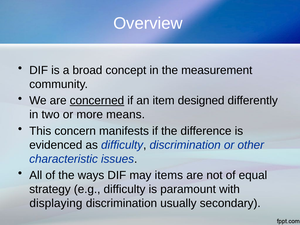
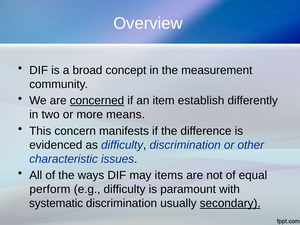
designed: designed -> establish
strategy: strategy -> perform
displaying: displaying -> systematic
secondary underline: none -> present
